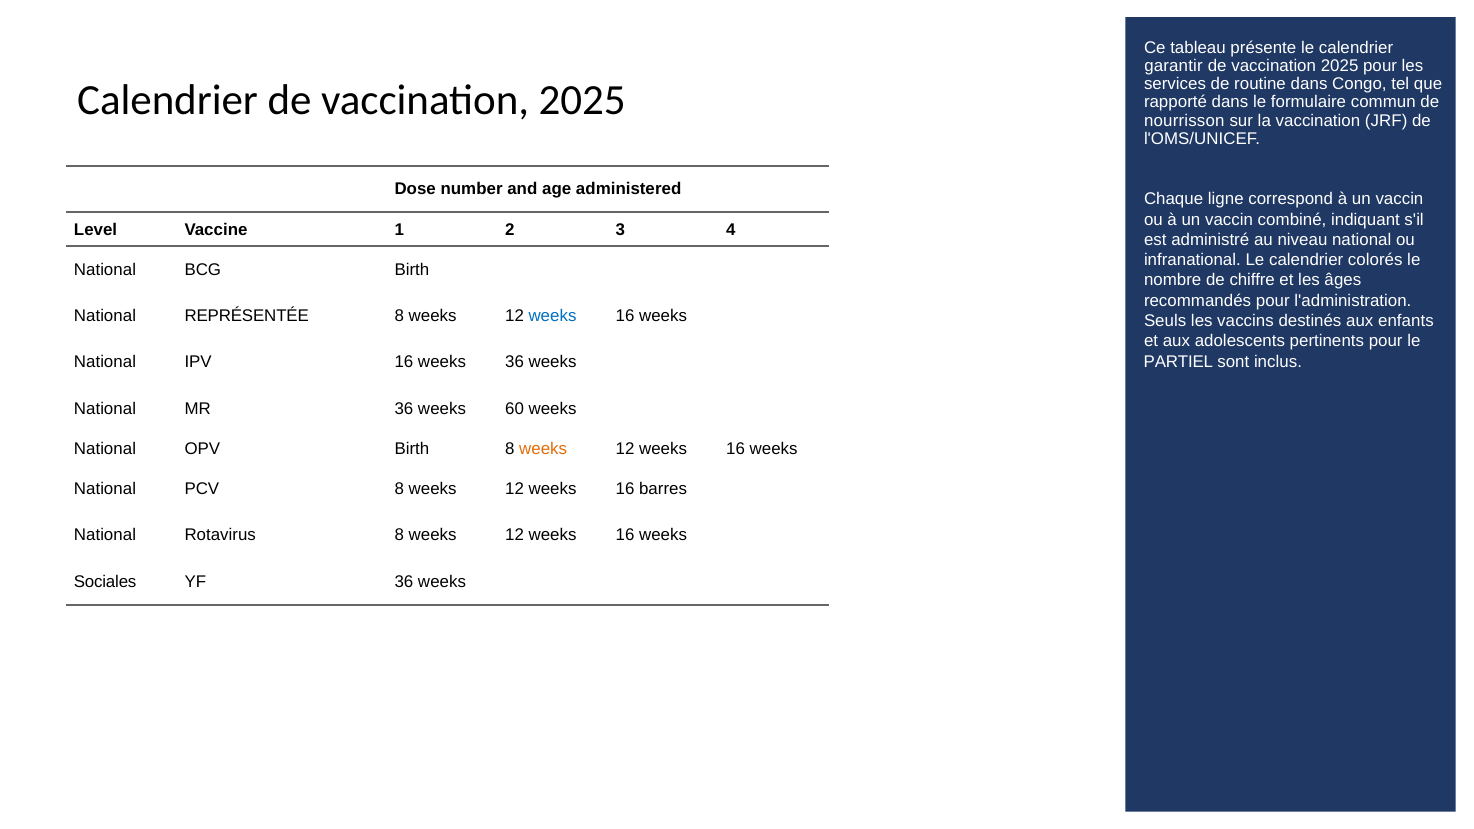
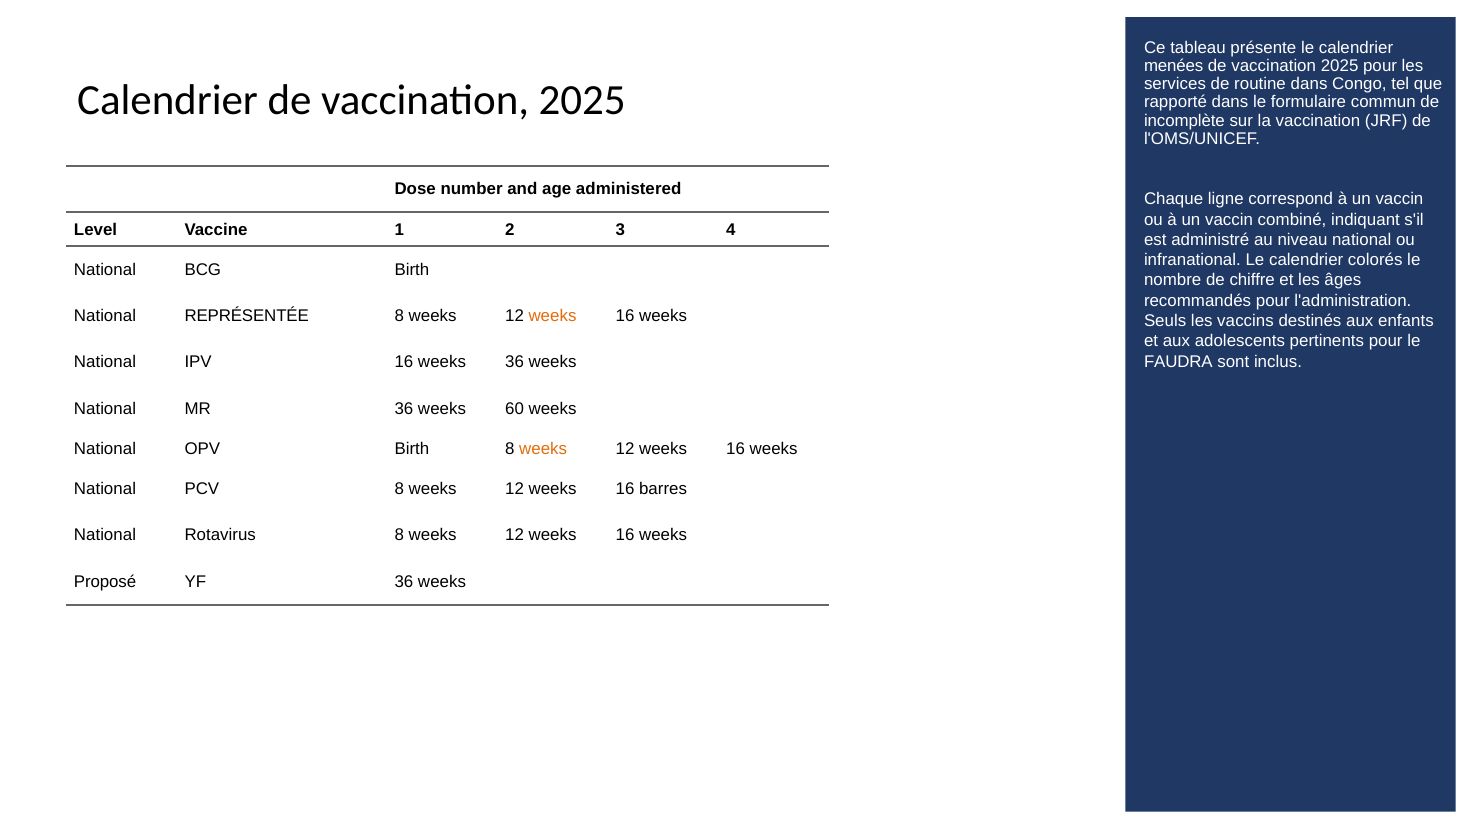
garantir: garantir -> menées
nourrisson: nourrisson -> incomplète
weeks at (552, 316) colour: blue -> orange
PARTIEL: PARTIEL -> FAUDRA
Sociales: Sociales -> Proposé
